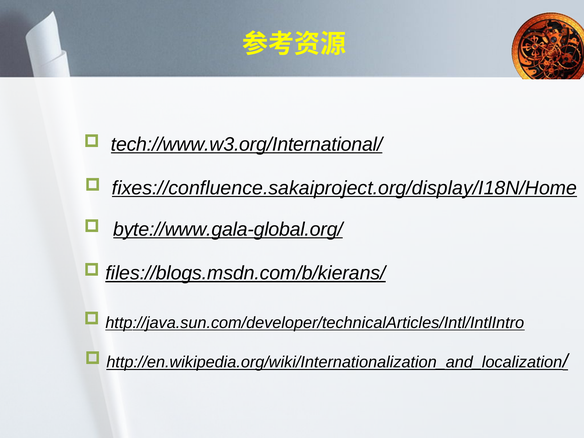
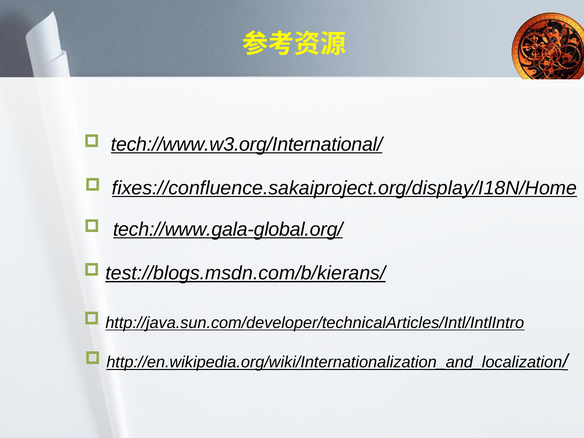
byte://www.gala-global.org/: byte://www.gala-global.org/ -> tech://www.gala-global.org/
files://blogs.msdn.com/b/kierans/: files://blogs.msdn.com/b/kierans/ -> test://blogs.msdn.com/b/kierans/
